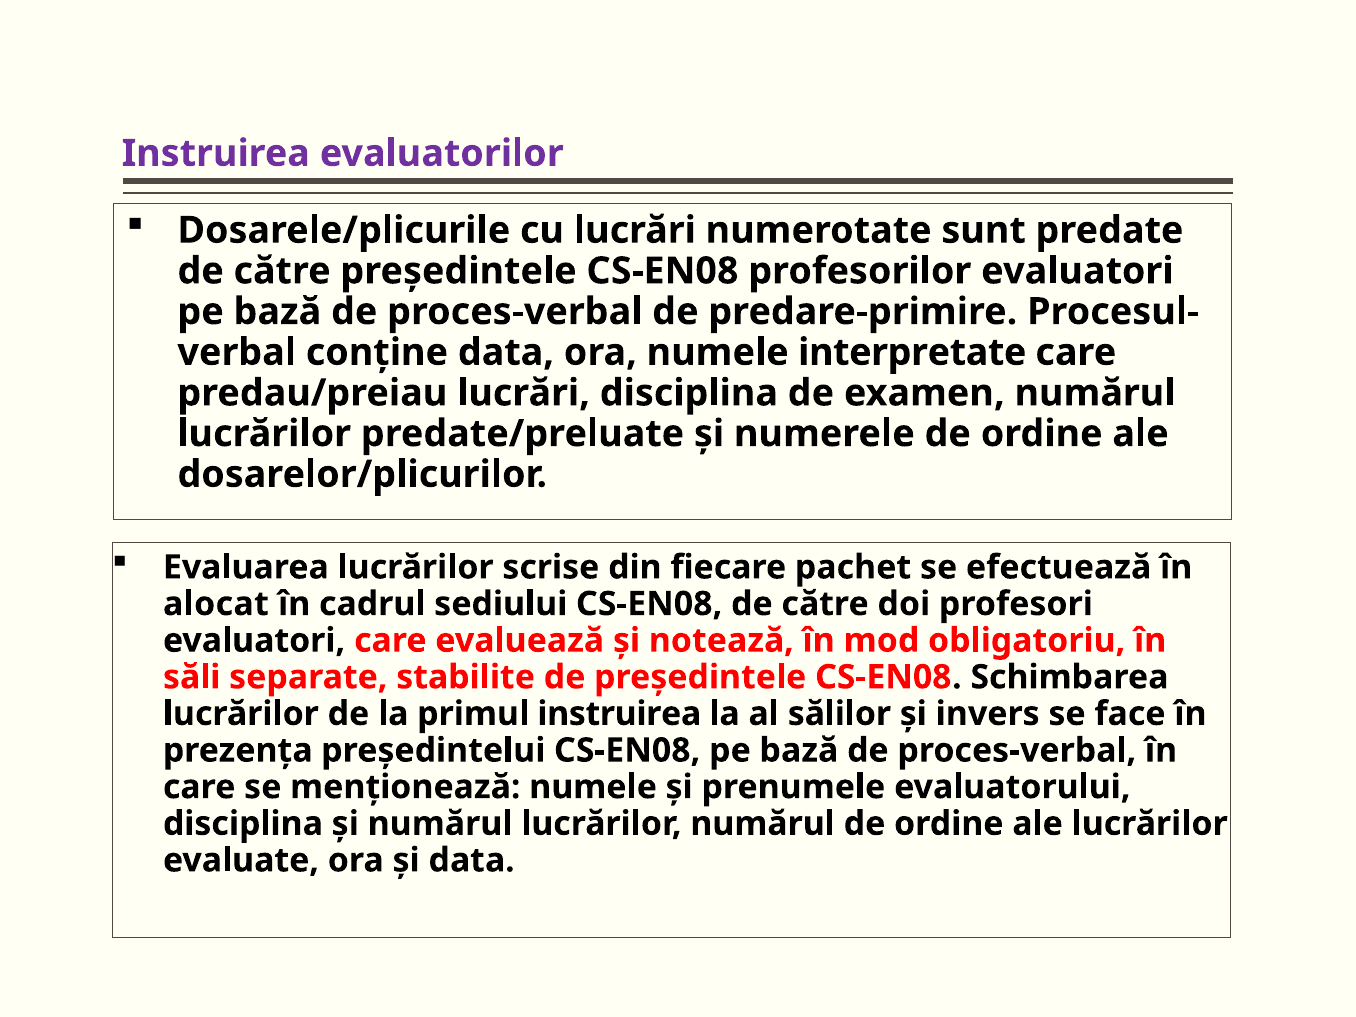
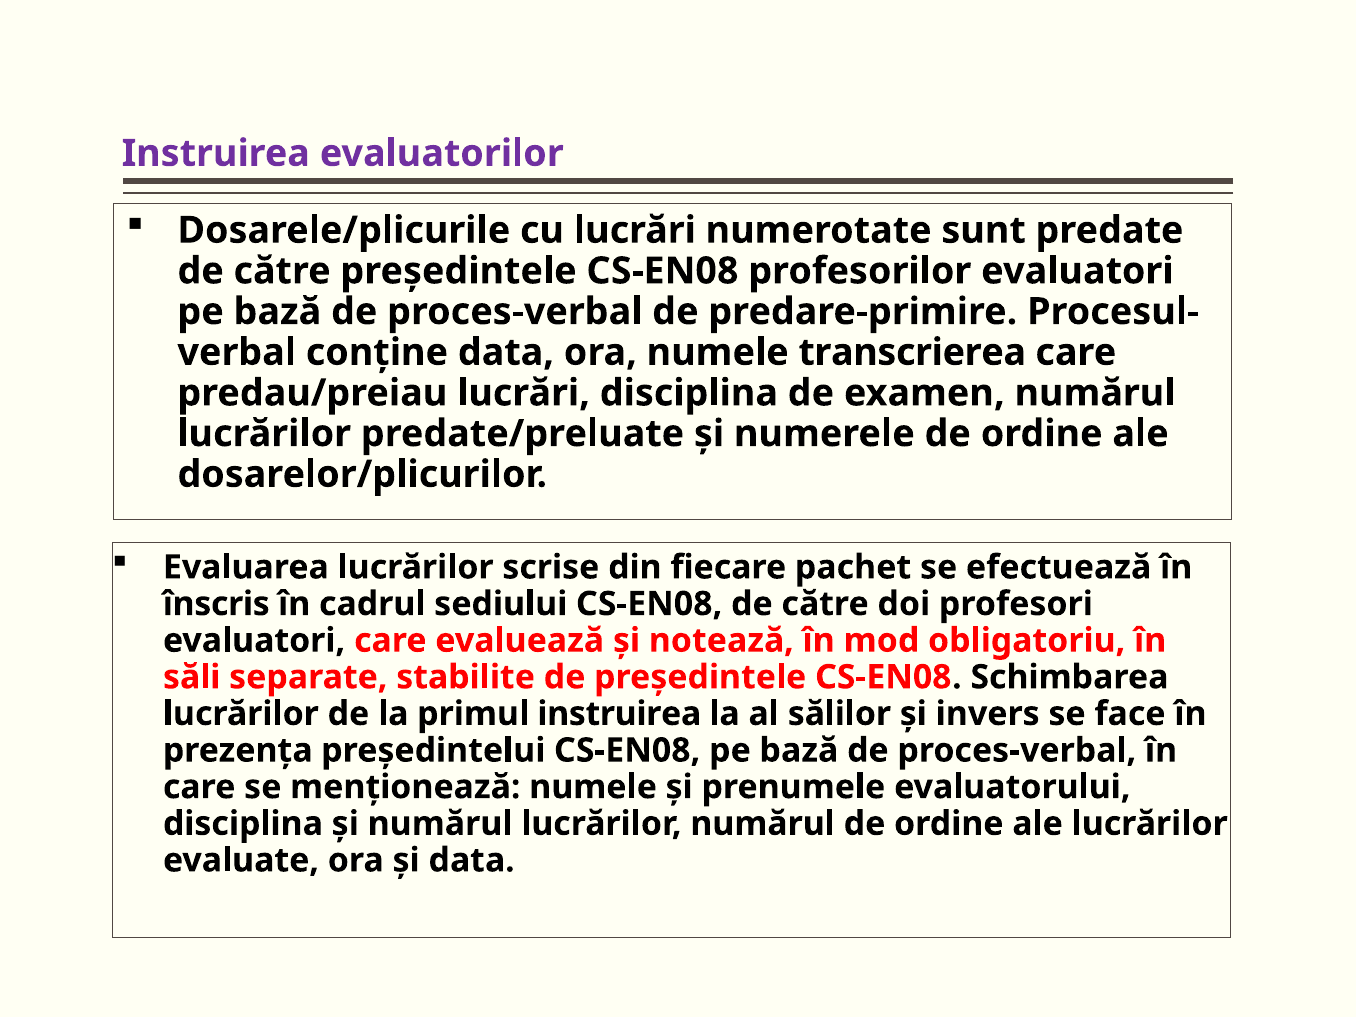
interpretate: interpretate -> transcrierea
alocat: alocat -> înscris
